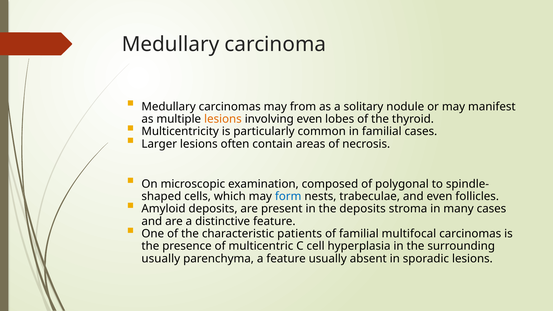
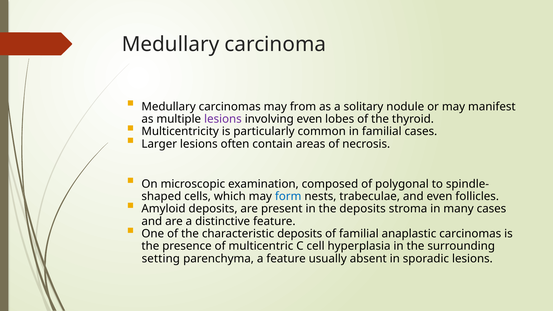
lesions at (223, 119) colour: orange -> purple
characteristic patients: patients -> deposits
multifocal: multifocal -> anaplastic
usually at (161, 259): usually -> setting
